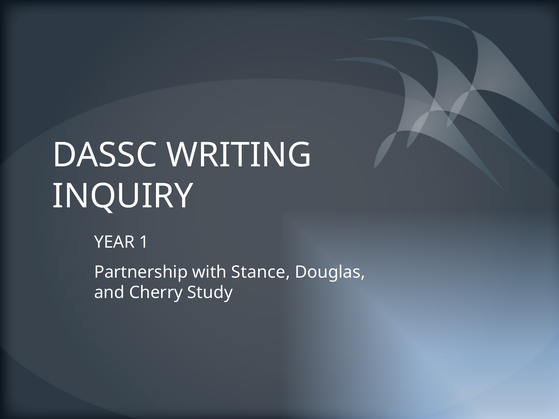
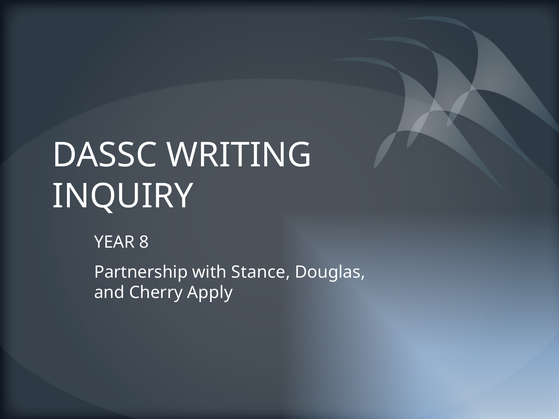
1: 1 -> 8
Study: Study -> Apply
